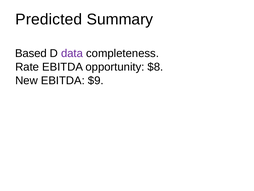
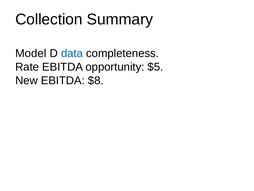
Predicted: Predicted -> Collection
Based: Based -> Model
data colour: purple -> blue
$8: $8 -> $5
$9: $9 -> $8
